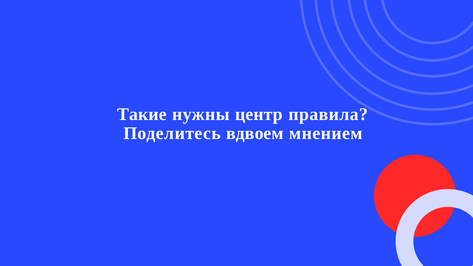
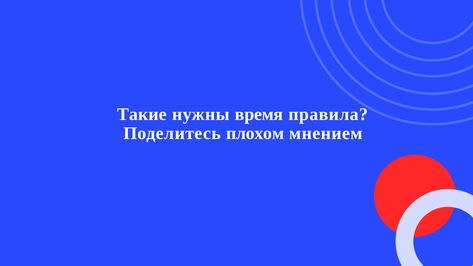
центр: центр -> время
вдвоем: вдвоем -> плохом
